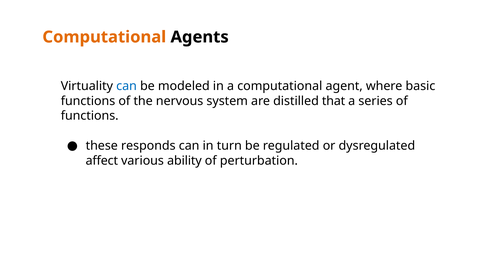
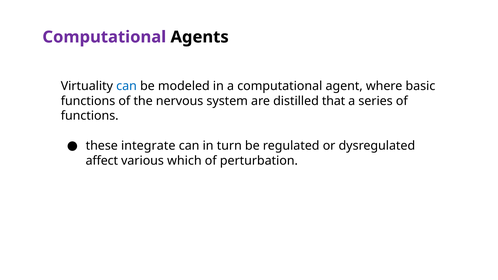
Computational at (104, 37) colour: orange -> purple
responds: responds -> integrate
ability: ability -> which
